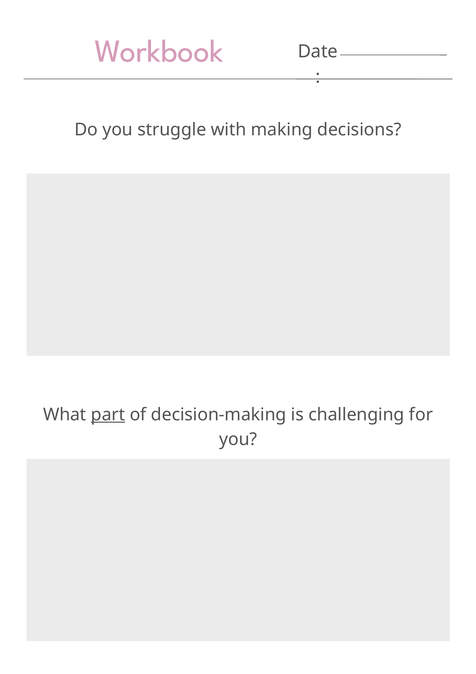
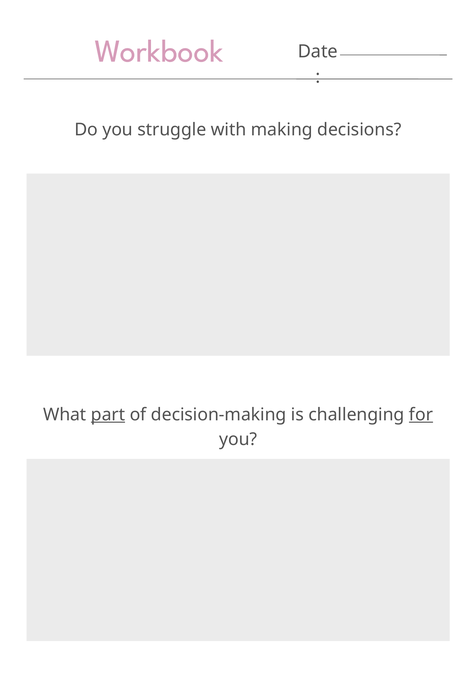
for underline: none -> present
